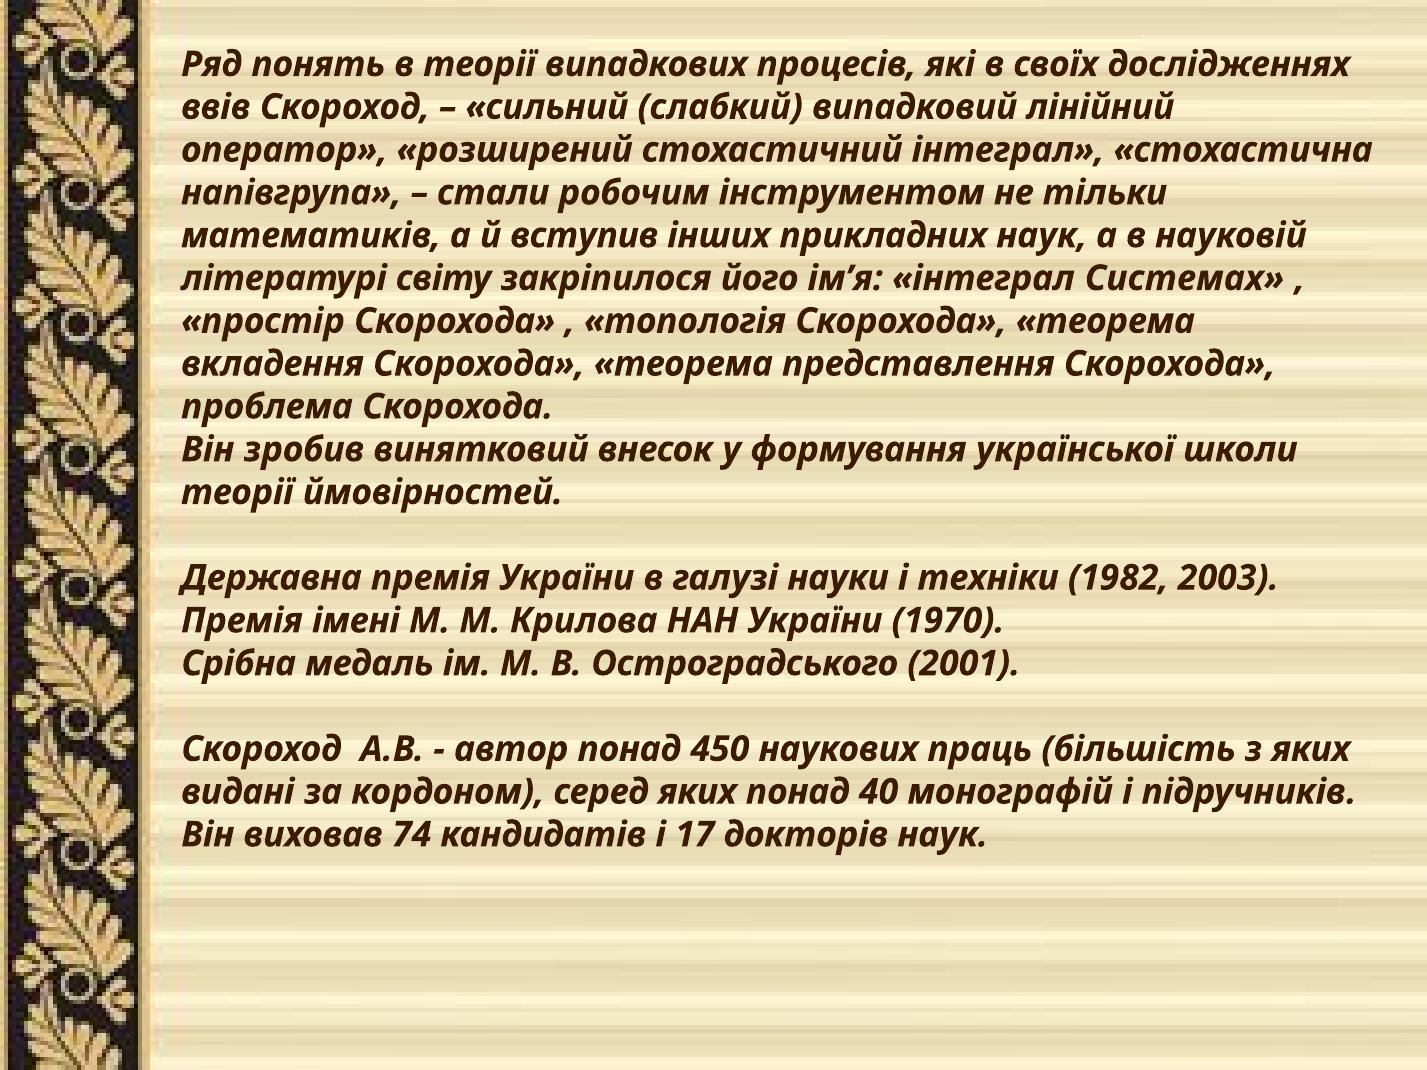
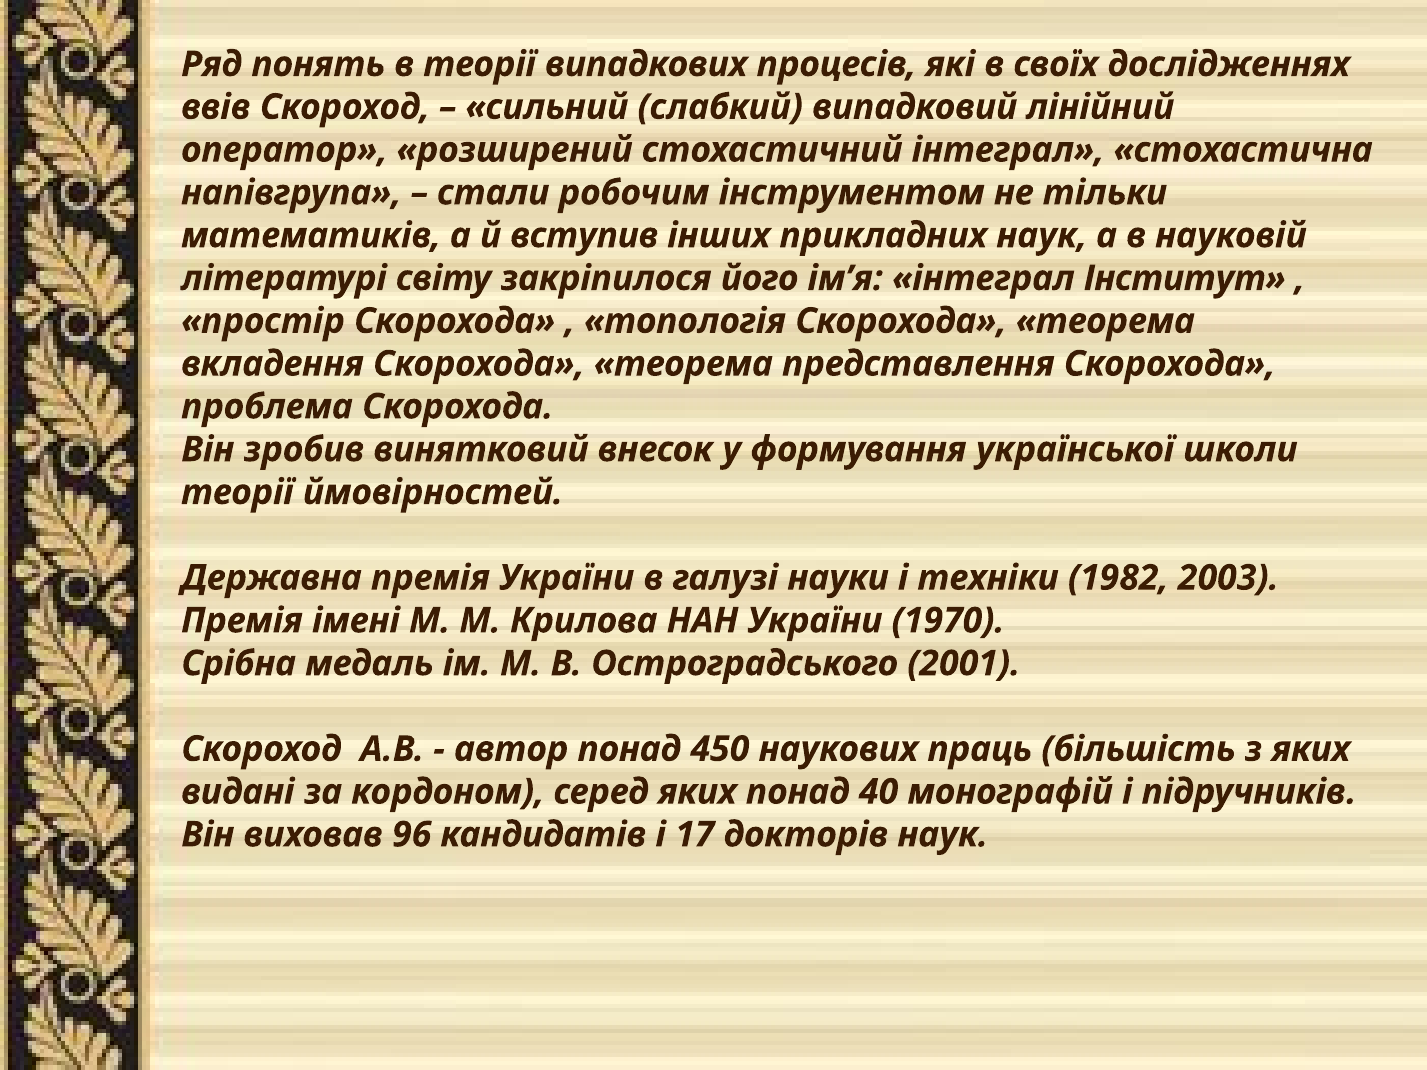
Системах: Системах -> Інститут
74: 74 -> 96
